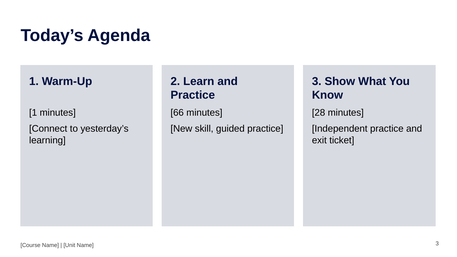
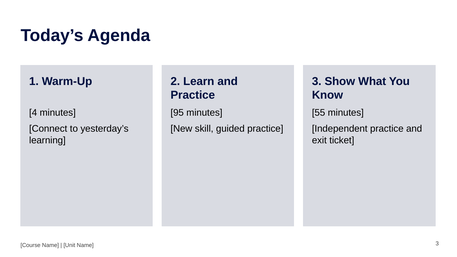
1 at (33, 113): 1 -> 4
66: 66 -> 95
28: 28 -> 55
